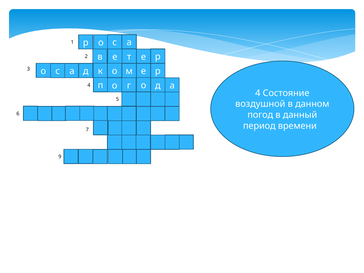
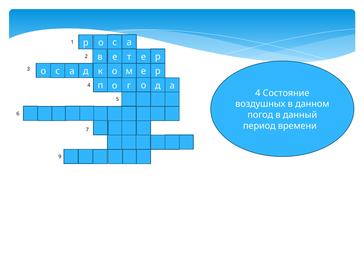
воздушной: воздушной -> воздушных
